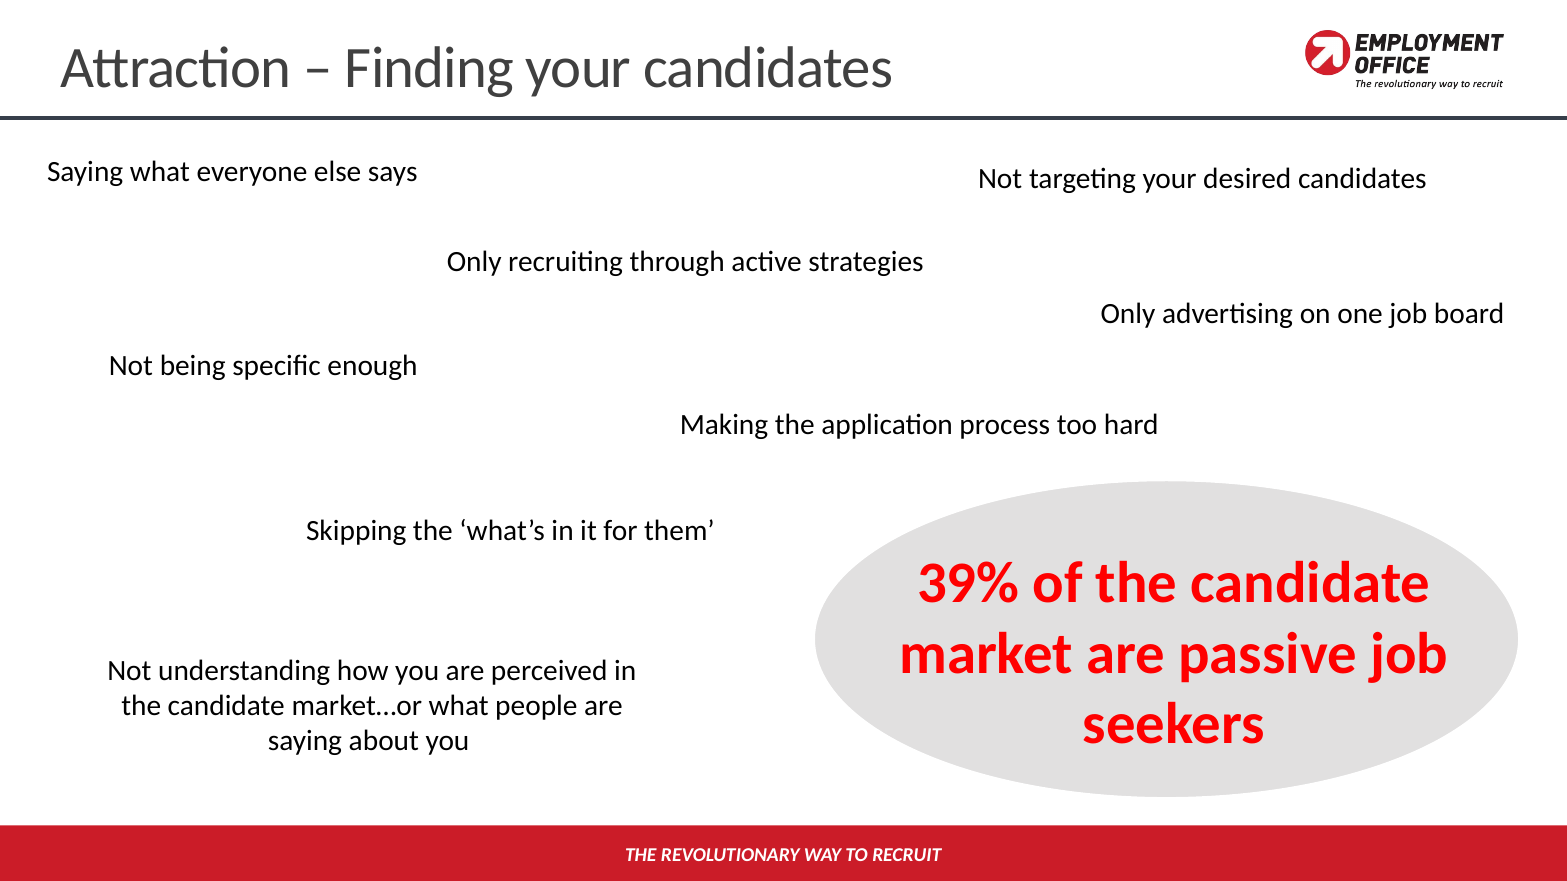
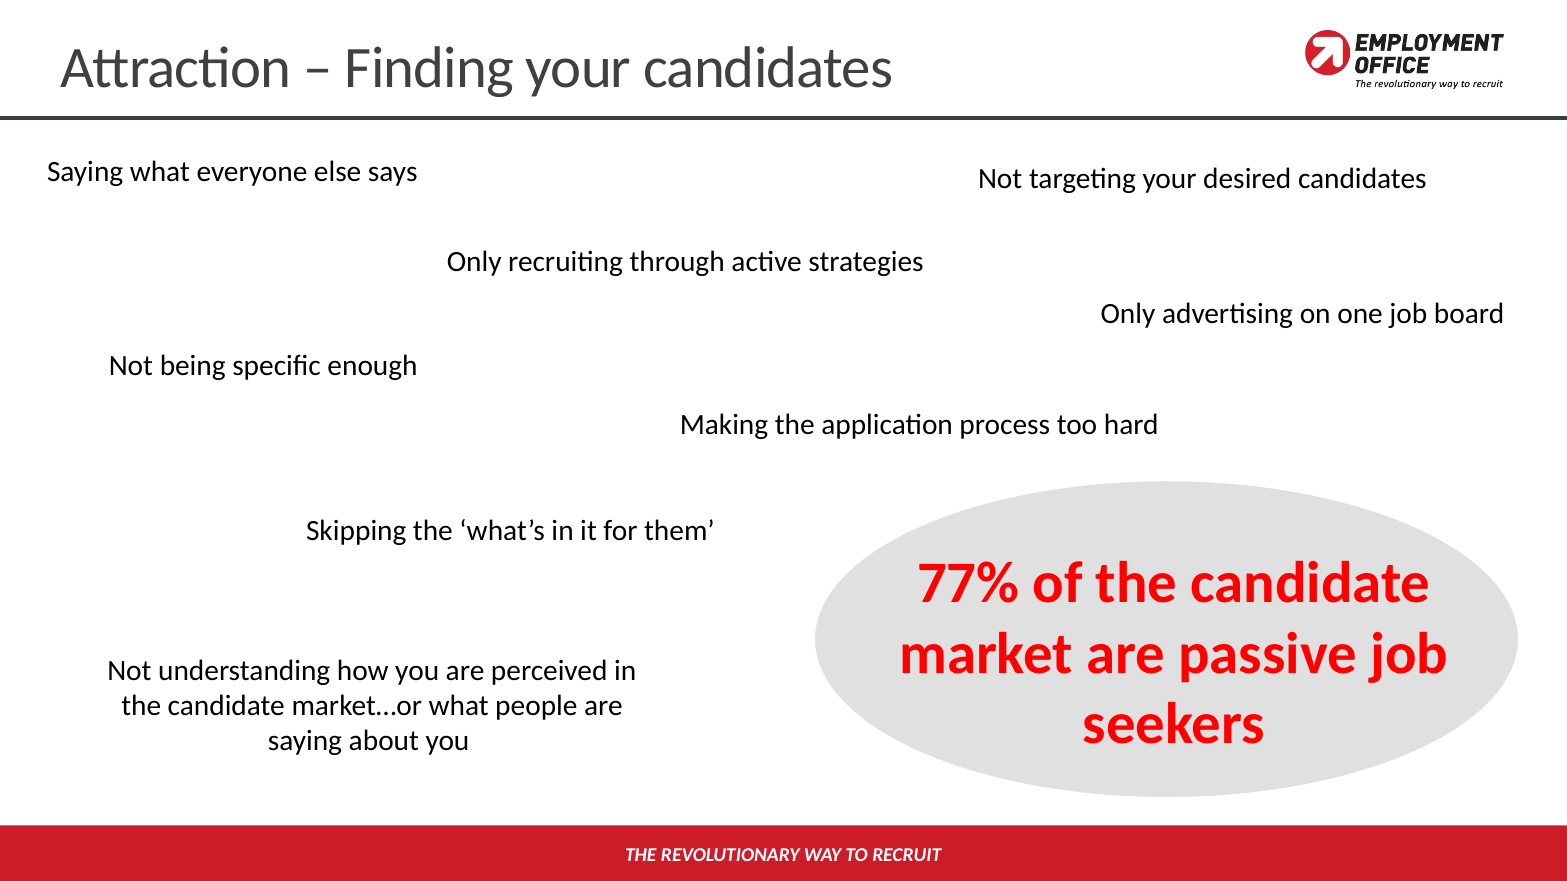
39%: 39% -> 77%
